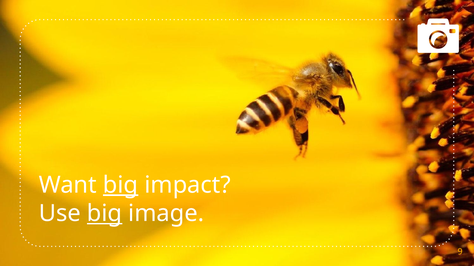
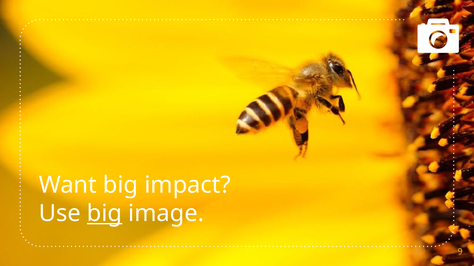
big at (121, 185) underline: present -> none
